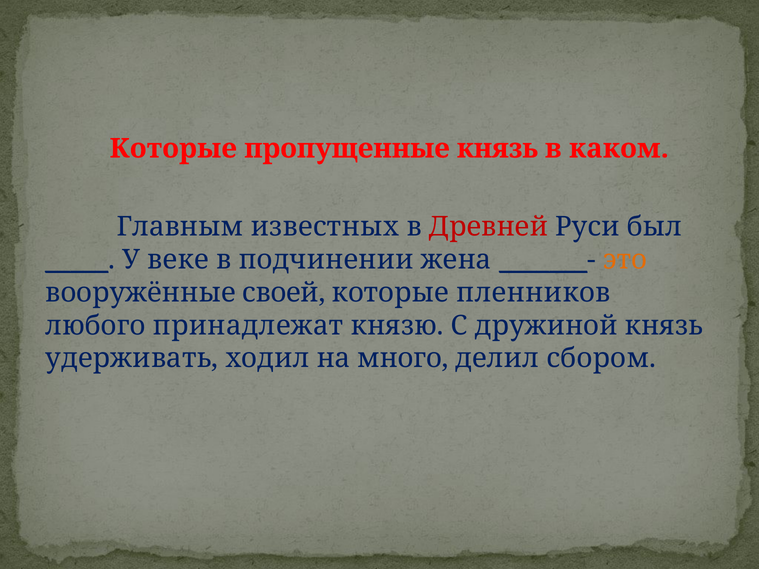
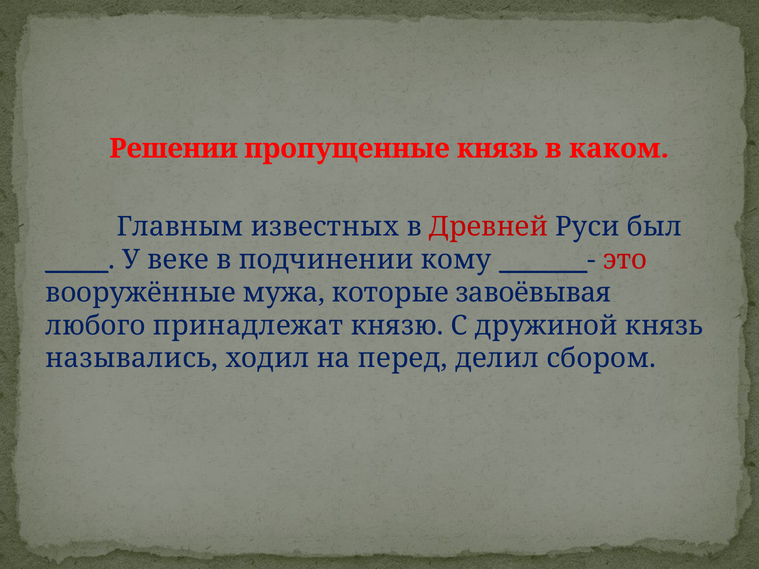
Которые at (173, 149): Которые -> Решении
жена: жена -> кому
это colour: orange -> red
своей: своей -> мужа
пленников: пленников -> завоёвывая
удерживать: удерживать -> назывались
много: много -> перед
